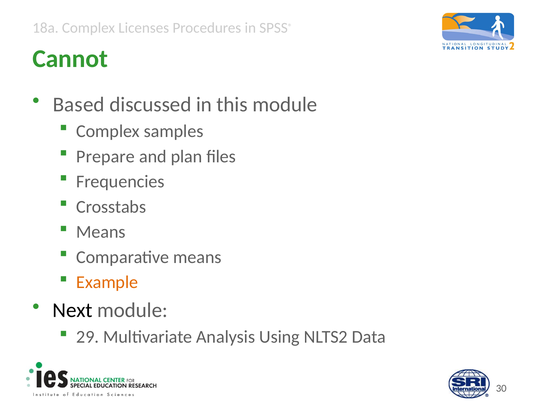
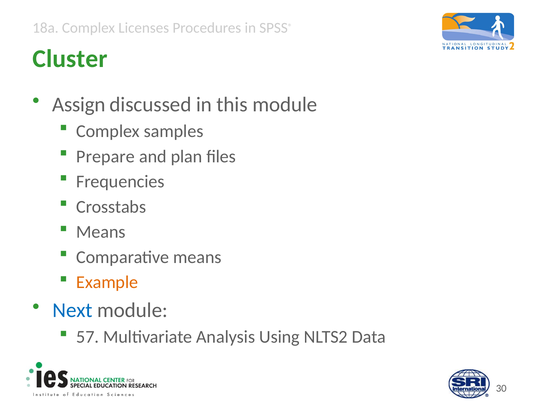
Cannot: Cannot -> Cluster
Based: Based -> Assign
Next colour: black -> blue
29: 29 -> 57
